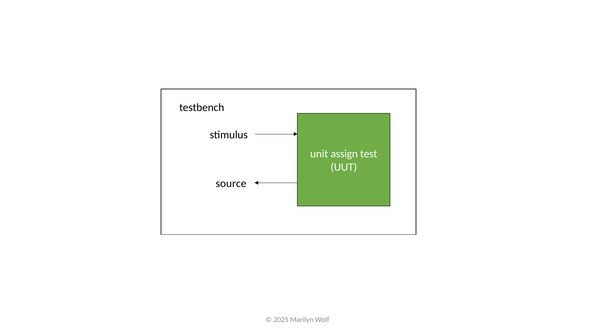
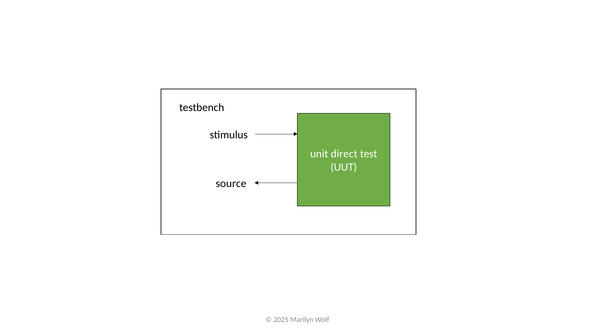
assign: assign -> direct
